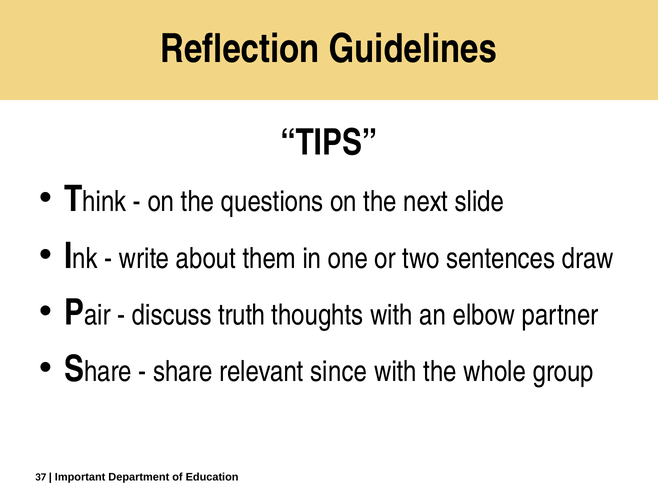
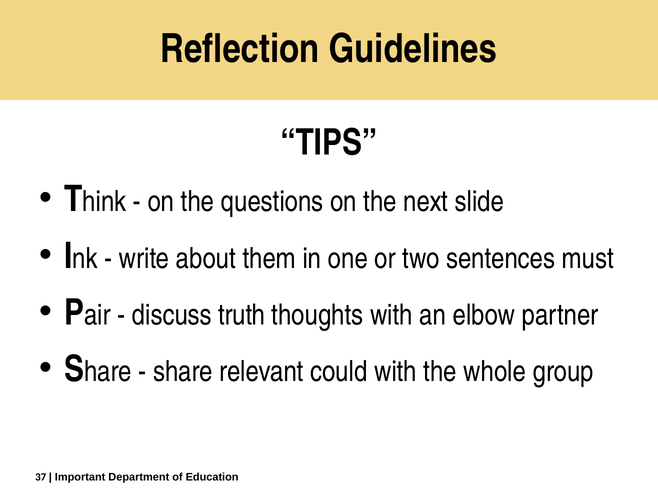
draw: draw -> must
since: since -> could
